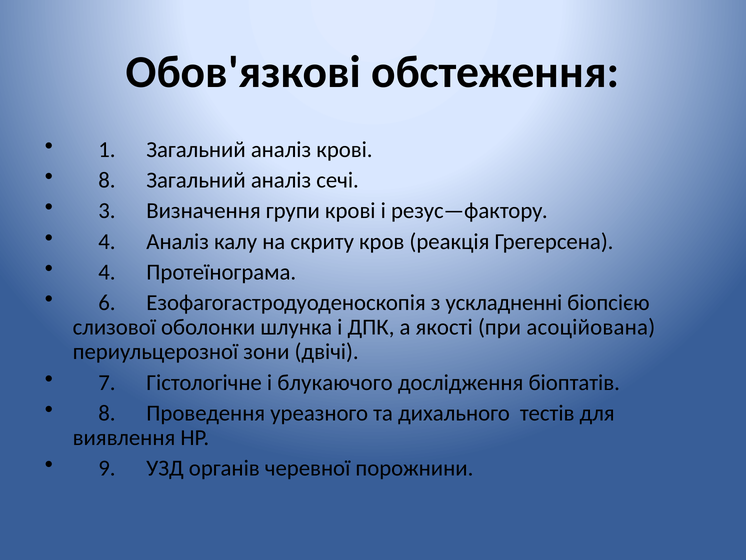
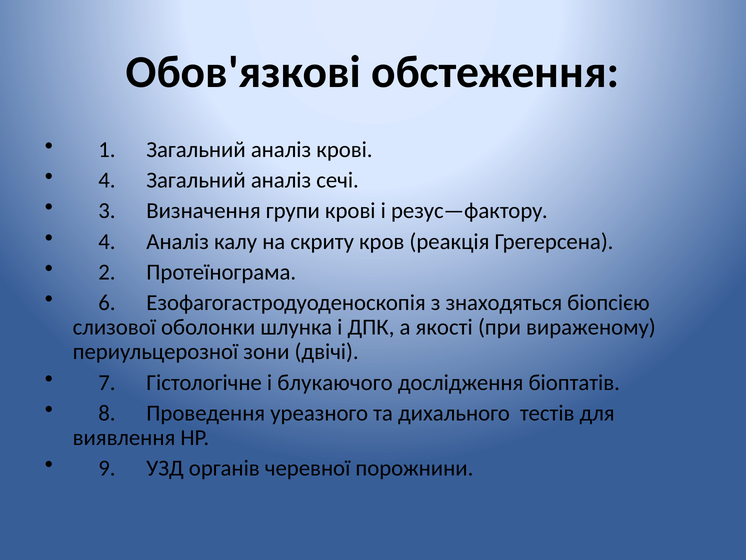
8 at (107, 180): 8 -> 4
4 at (107, 272): 4 -> 2
ускладненні: ускладненні -> знаходяться
асоцiйована: асоцiйована -> вираженому
